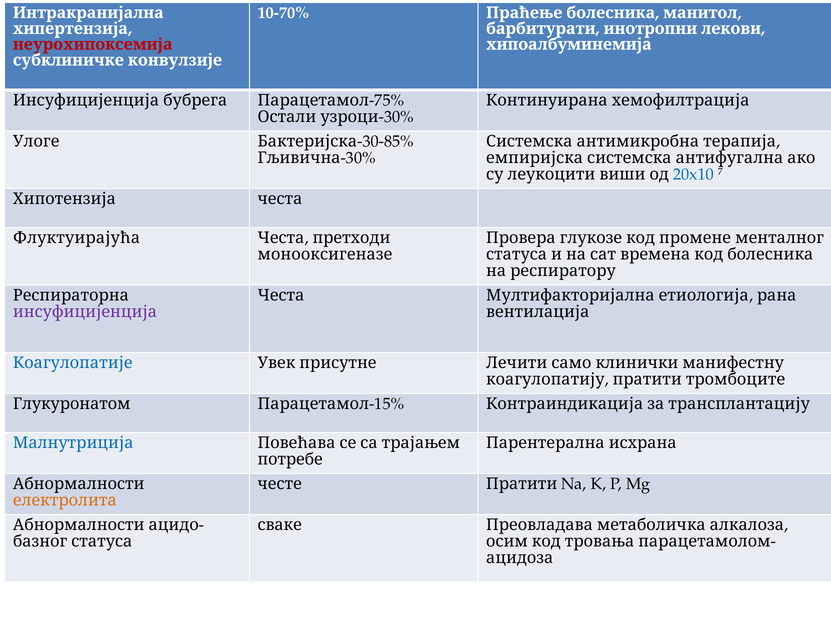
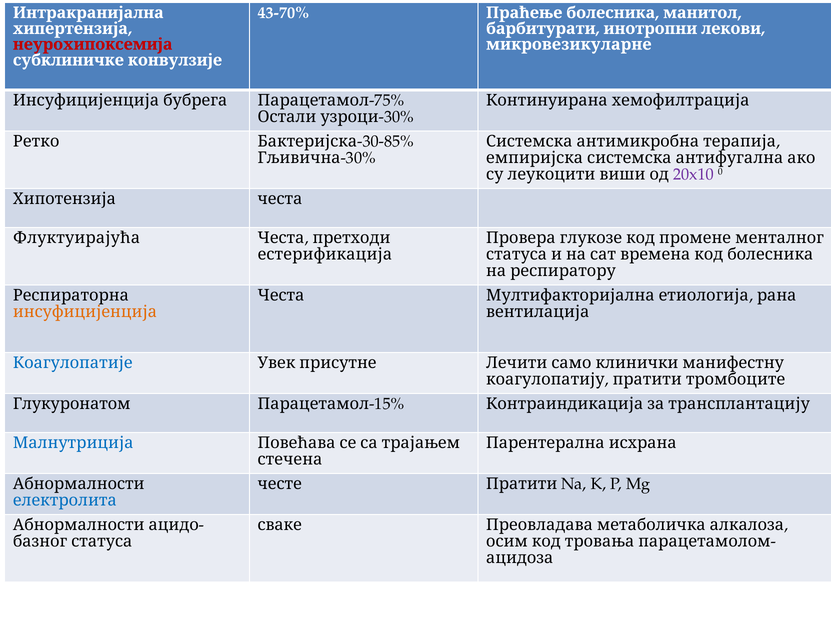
10-70%: 10-70% -> 43-70%
хипоалбуминемија: хипоалбуминемија -> микровезикуларне
Улоге: Улоге -> Ретко
7: 7 -> 0
20x10 colour: blue -> purple
монооксигеназе: монооксигеназе -> естерификација
инсуфицијенција at (85, 312) colour: purple -> orange
потребе: потребе -> стечена
електролита colour: orange -> blue
